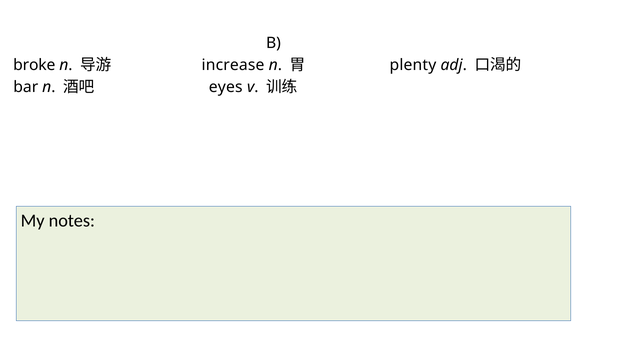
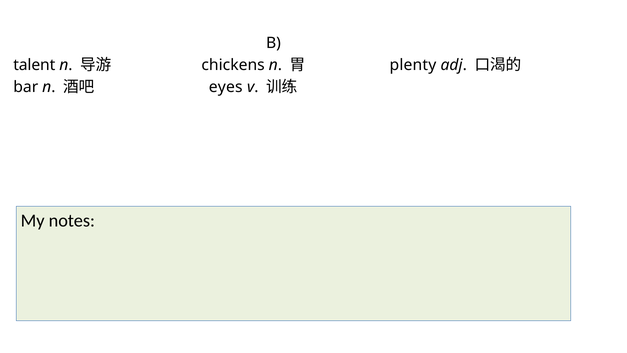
broke: broke -> talent
increase: increase -> chickens
